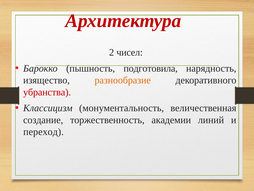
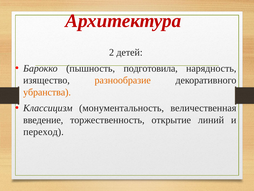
чисел: чисел -> детей
убранства colour: red -> orange
создание: создание -> введение
академии: академии -> открытие
